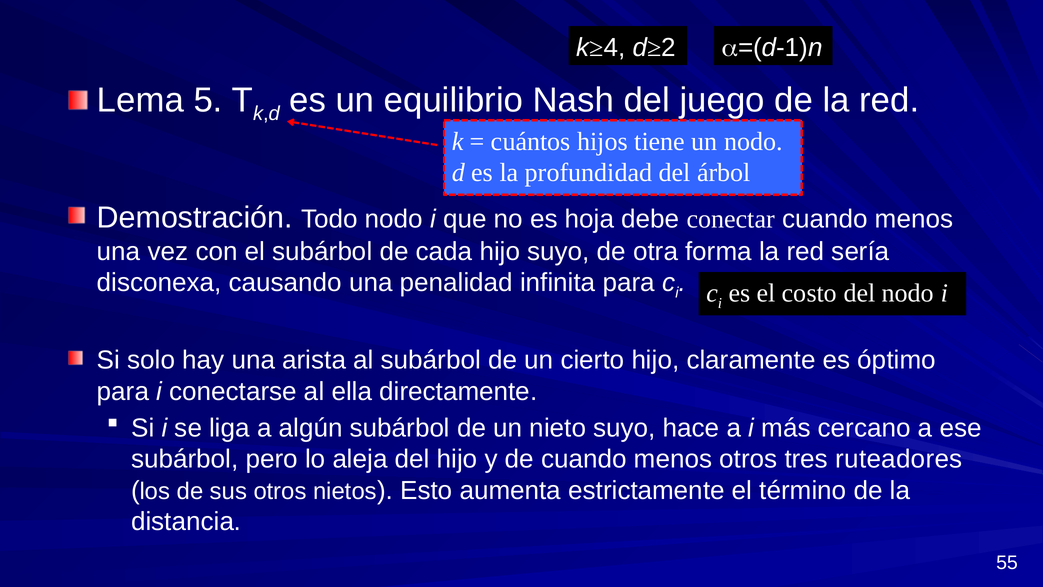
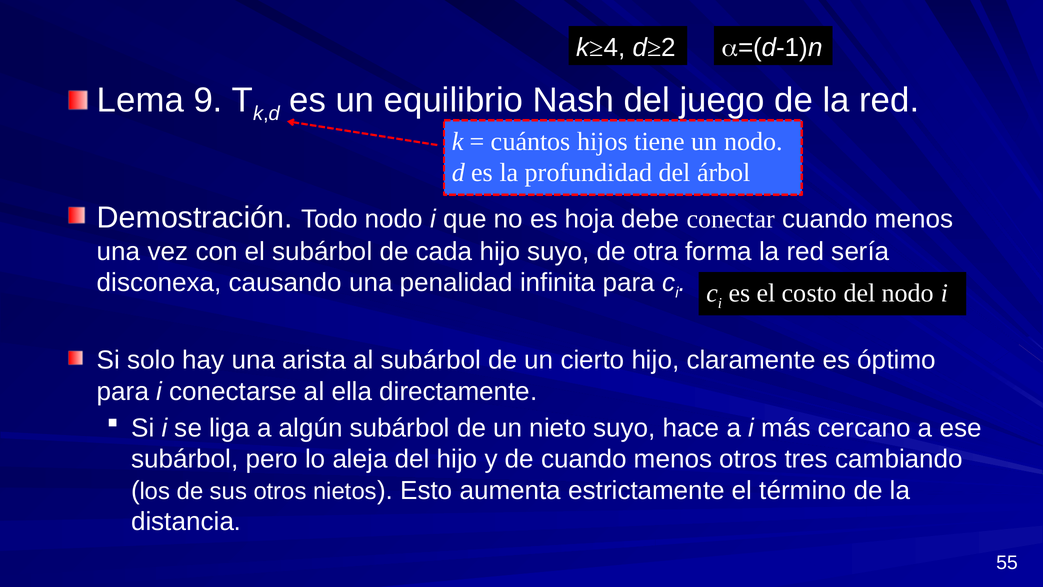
5: 5 -> 9
ruteadores: ruteadores -> cambiando
